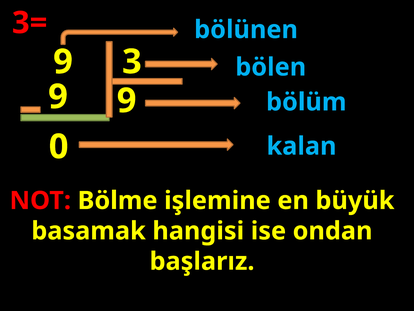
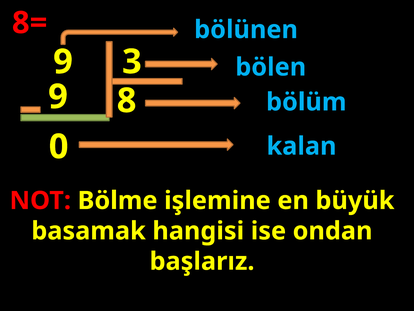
3=: 3= -> 8=
9 at (127, 101): 9 -> 8
